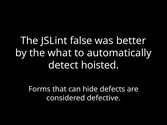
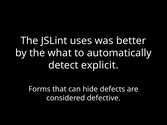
false: false -> uses
hoisted: hoisted -> explicit
